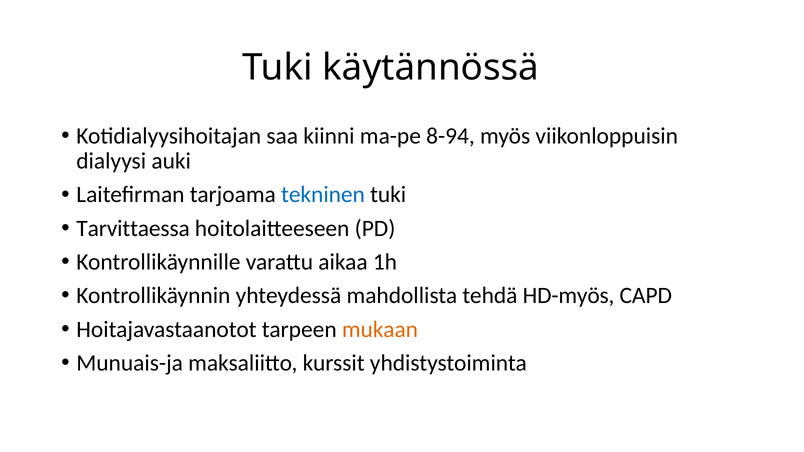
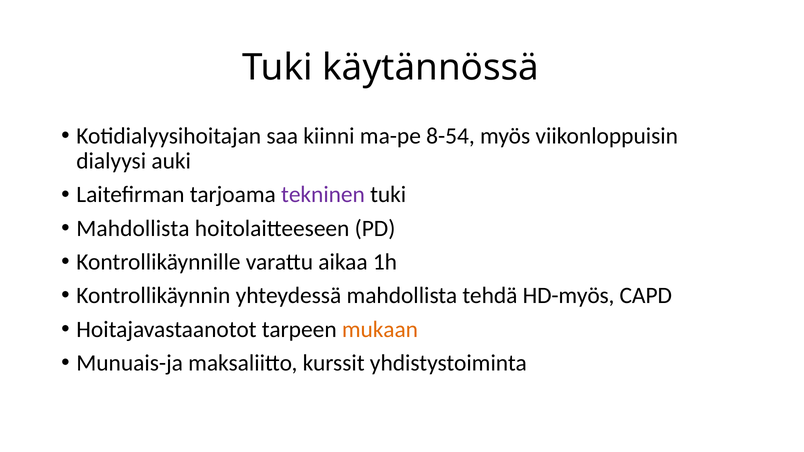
8-94: 8-94 -> 8-54
tekninen colour: blue -> purple
Tarvittaessa at (133, 228): Tarvittaessa -> Mahdollista
